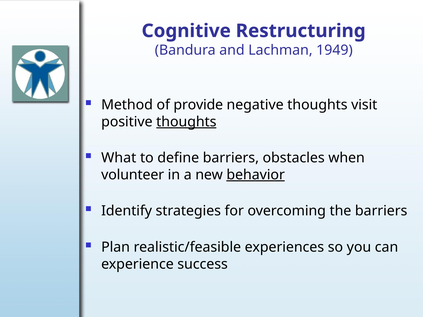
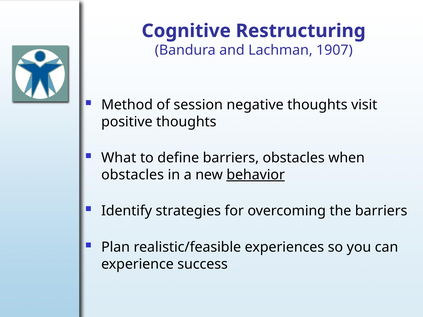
1949: 1949 -> 1907
provide: provide -> session
thoughts at (186, 122) underline: present -> none
volunteer at (133, 175): volunteer -> obstacles
